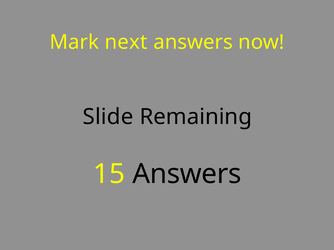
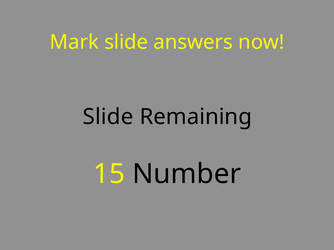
Mark next: next -> slide
15 Answers: Answers -> Number
